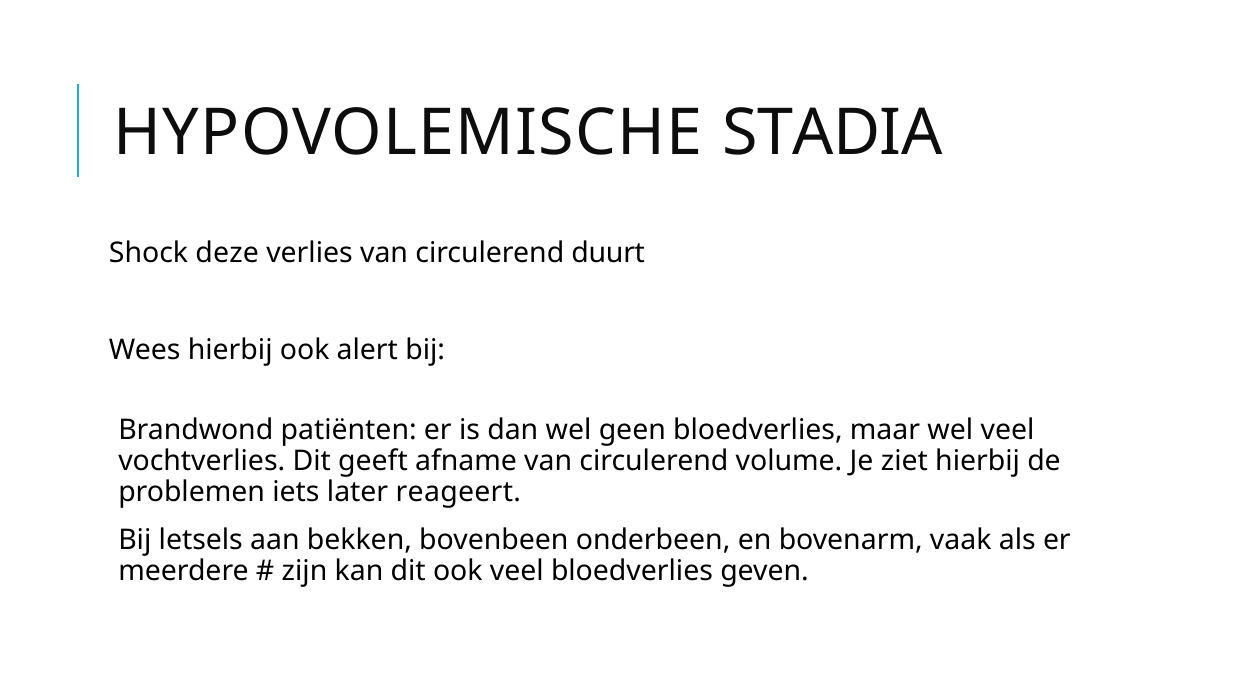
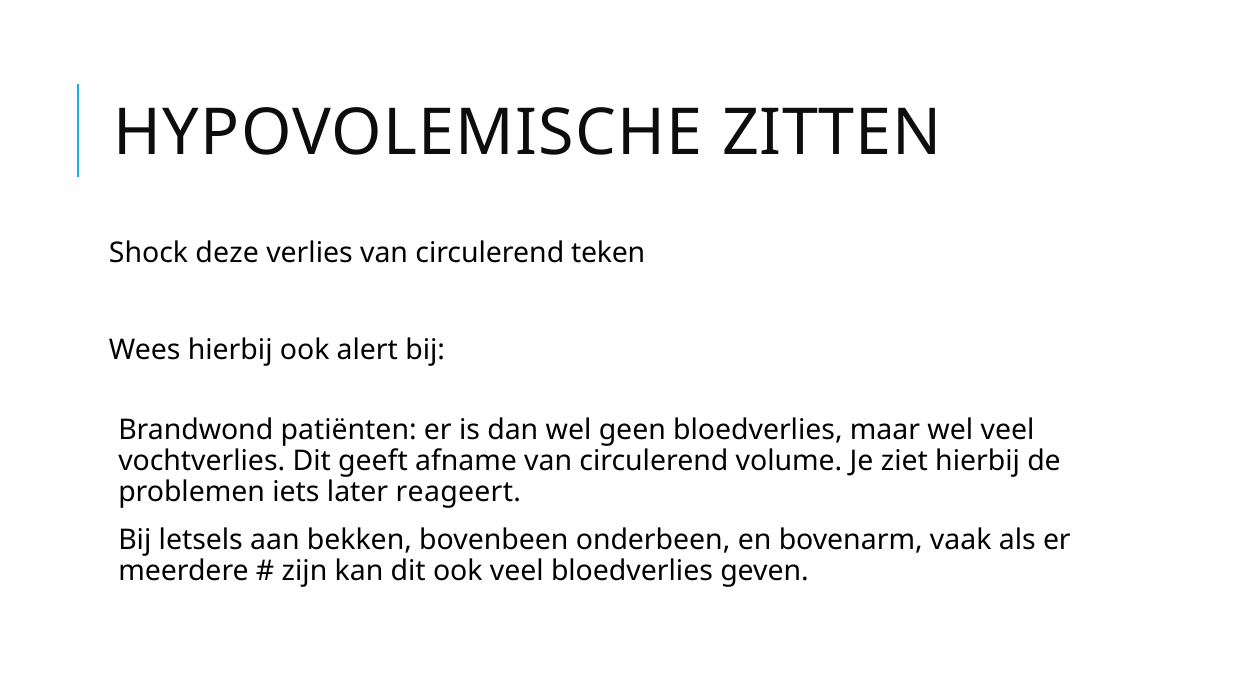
STADIA: STADIA -> ZITTEN
duurt: duurt -> teken
